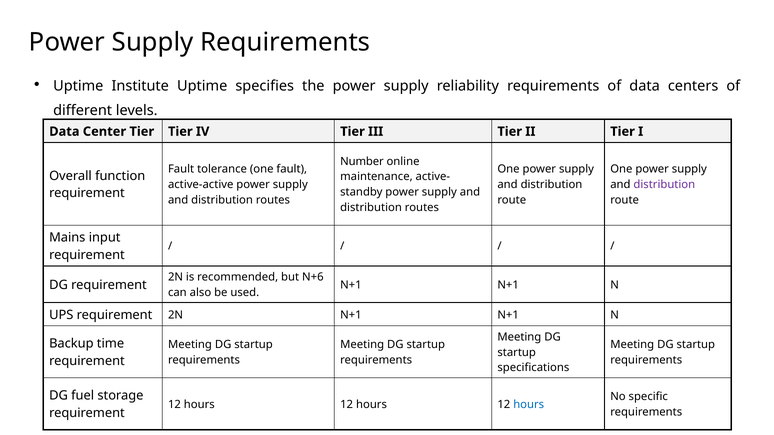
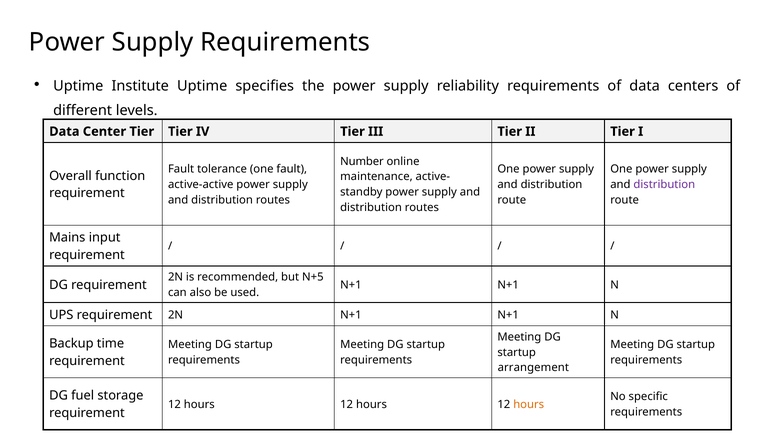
N+6: N+6 -> N+5
specifications: specifications -> arrangement
hours at (529, 405) colour: blue -> orange
